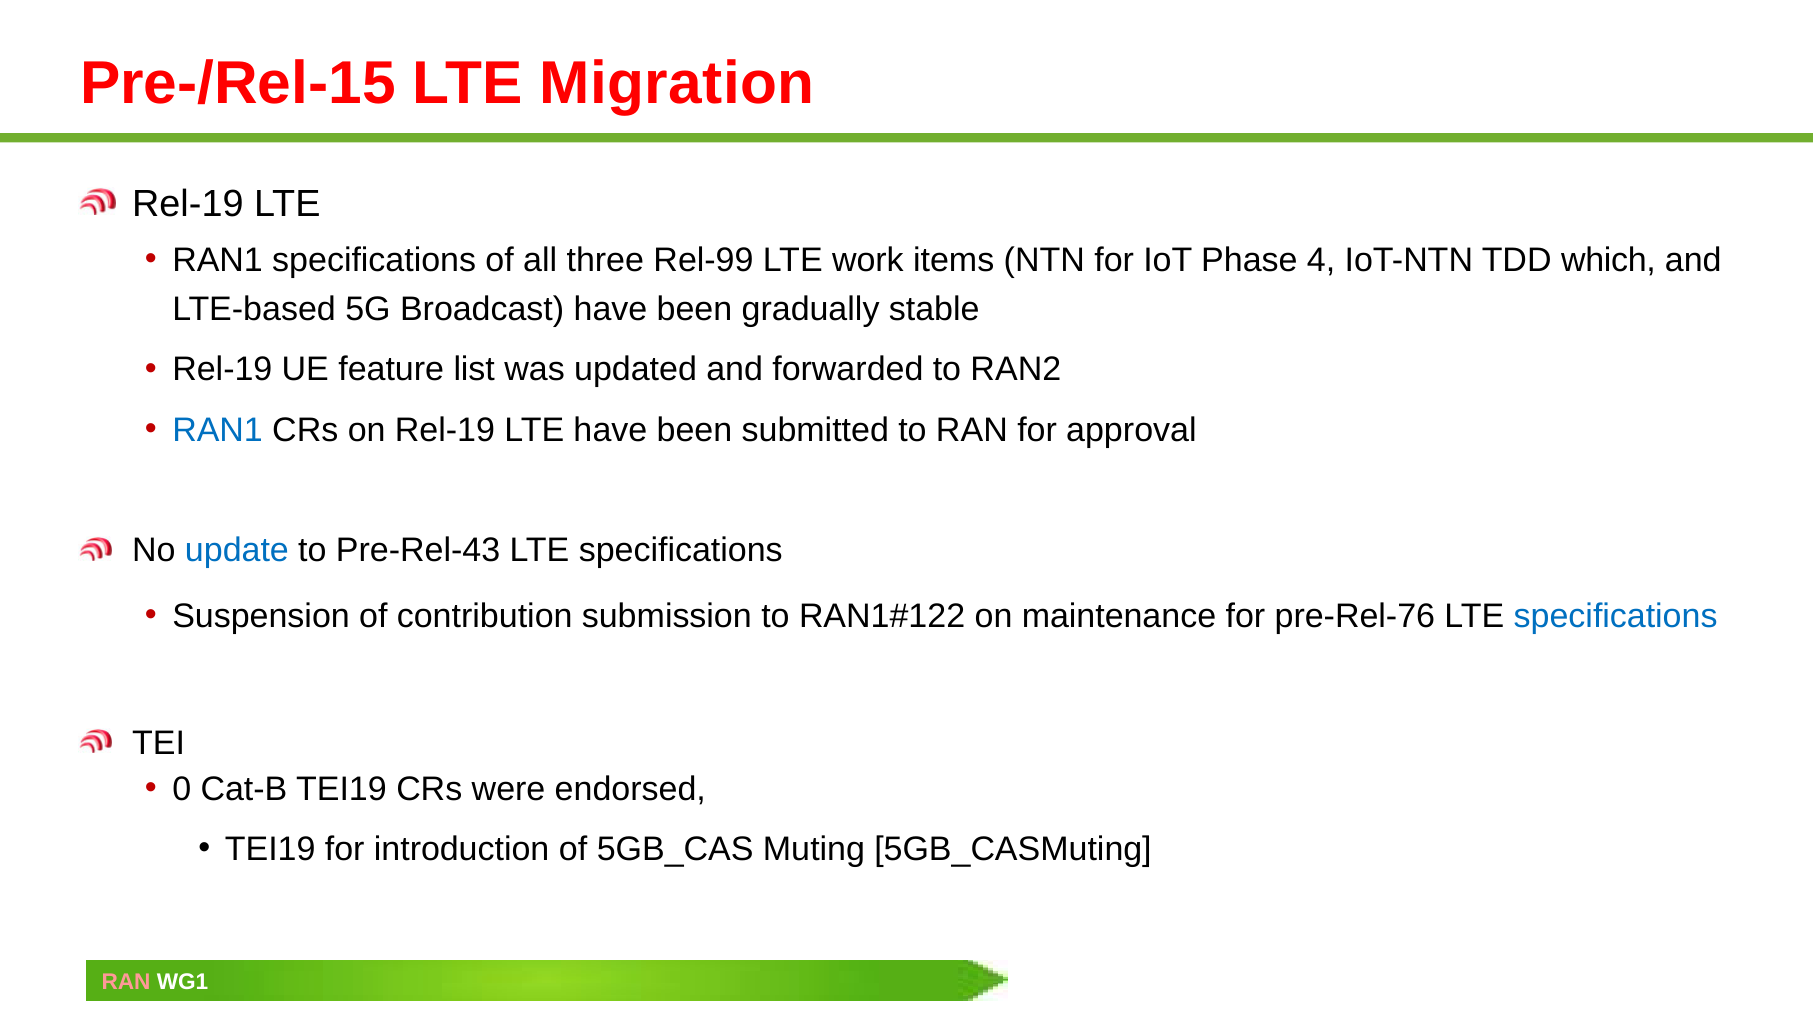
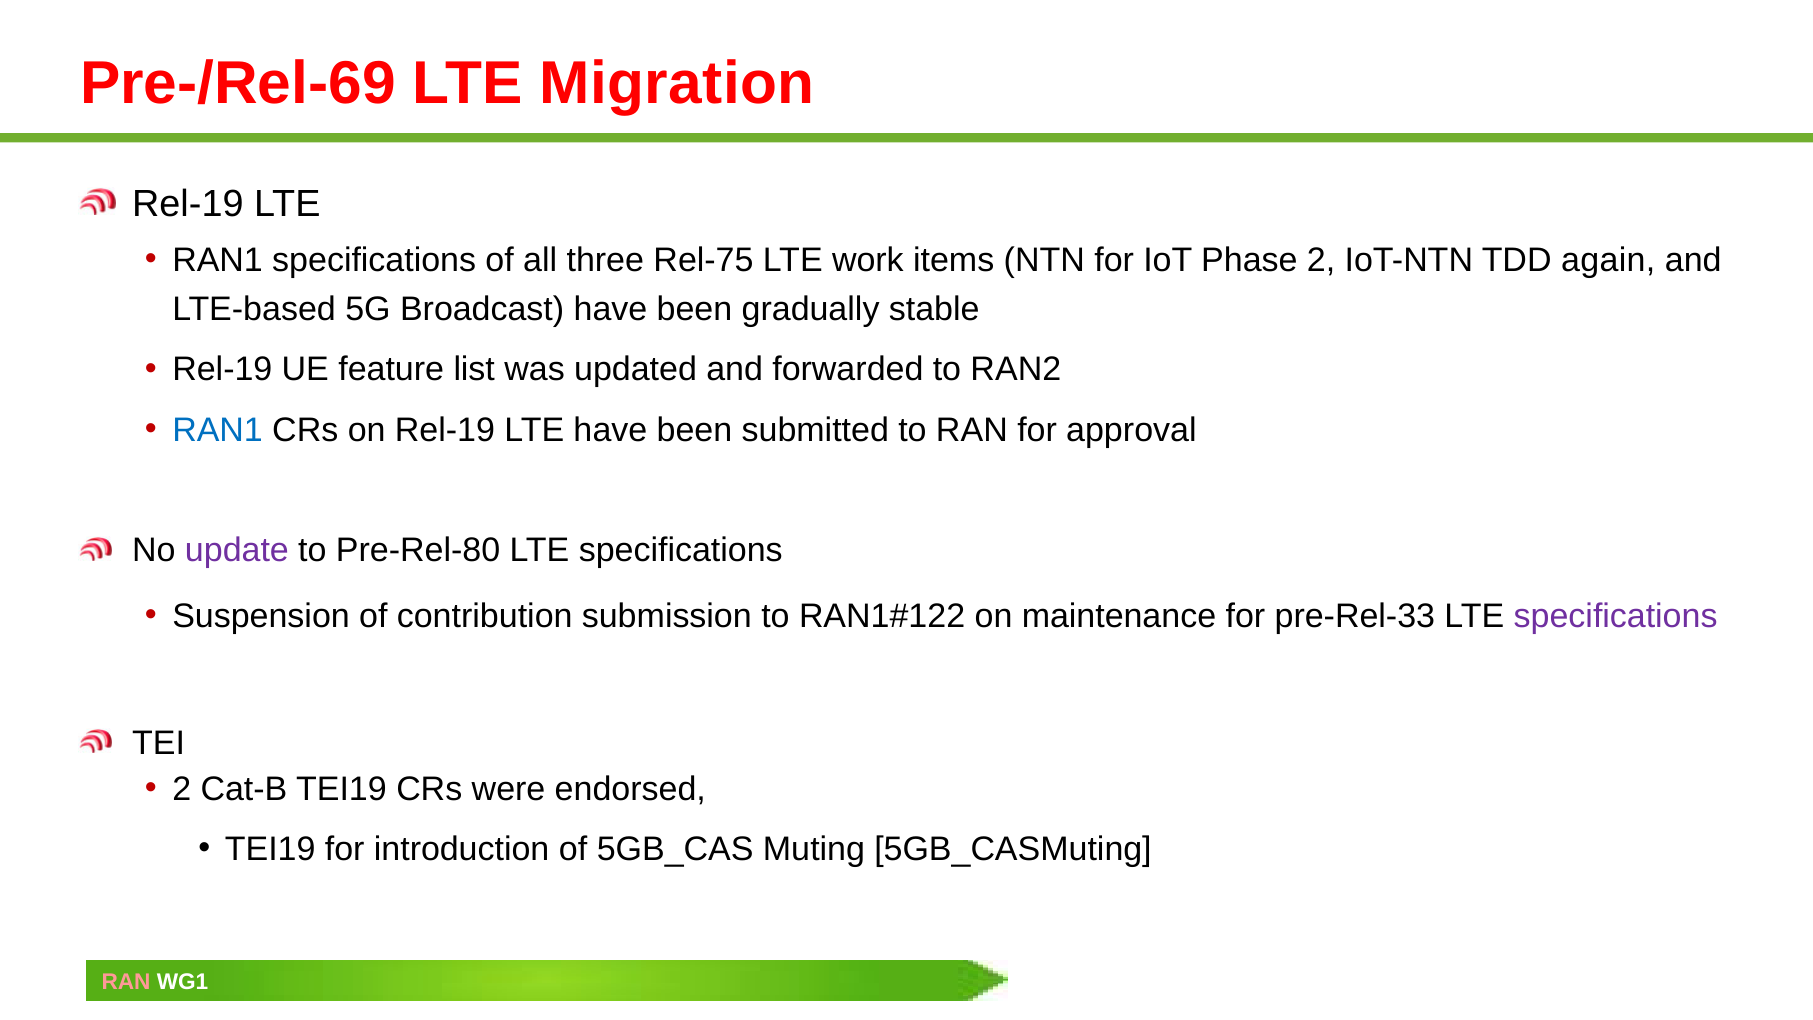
Pre-/Rel-15: Pre-/Rel-15 -> Pre-/Rel-69
Rel-99: Rel-99 -> Rel-75
Phase 4: 4 -> 2
which: which -> again
update colour: blue -> purple
Pre-Rel-43: Pre-Rel-43 -> Pre-Rel-80
pre-Rel-76: pre-Rel-76 -> pre-Rel-33
specifications at (1616, 616) colour: blue -> purple
0 at (182, 789): 0 -> 2
